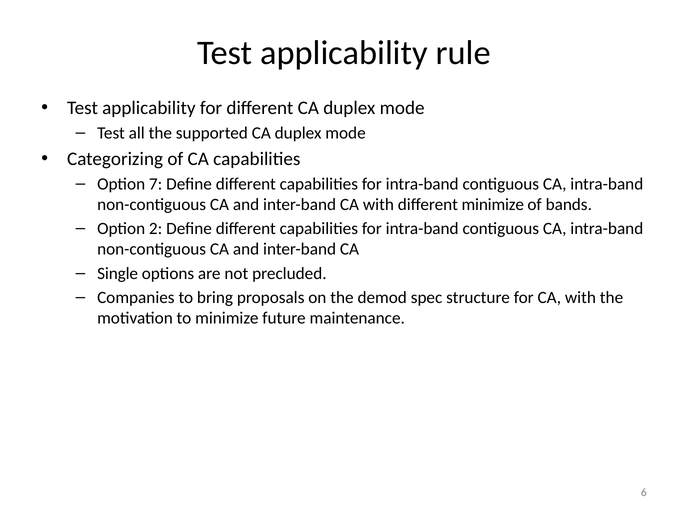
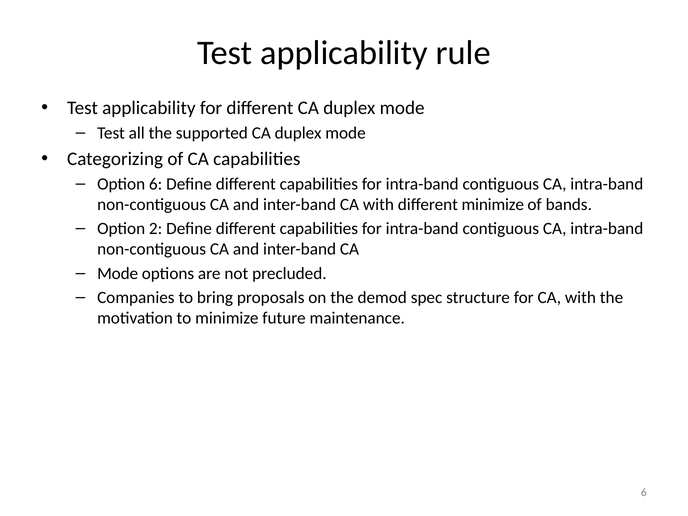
Option 7: 7 -> 6
Single at (118, 273): Single -> Mode
